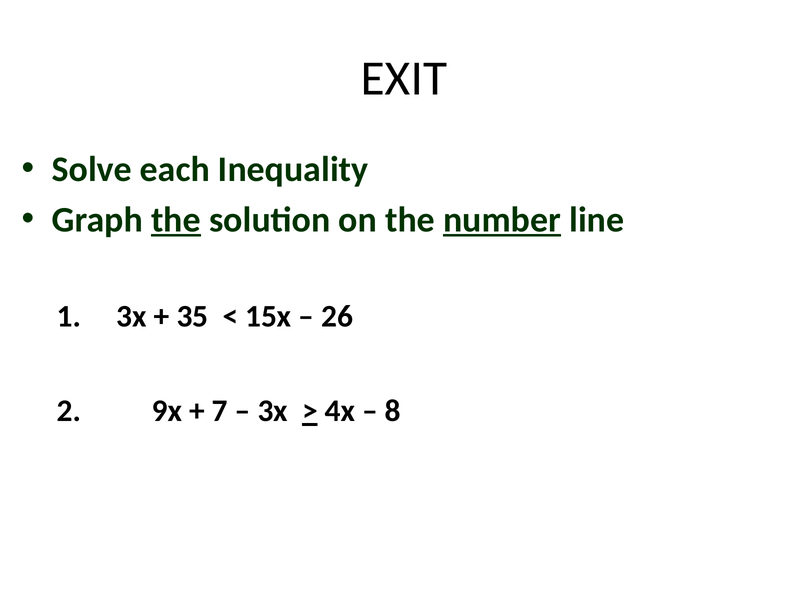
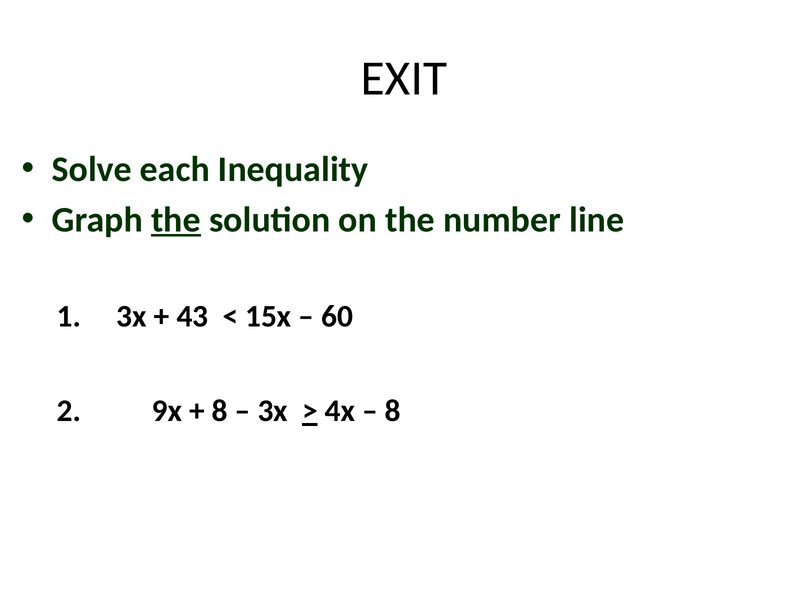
number underline: present -> none
35: 35 -> 43
26: 26 -> 60
7 at (220, 411): 7 -> 8
